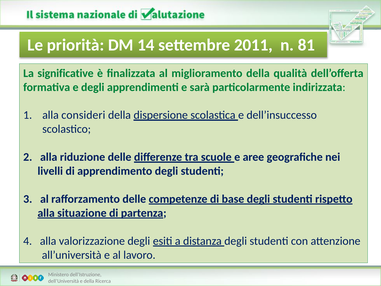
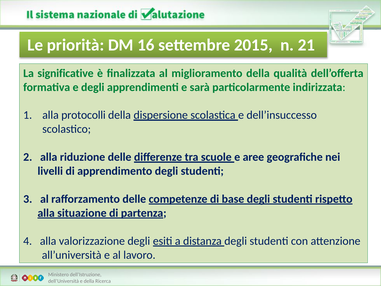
14: 14 -> 16
2011: 2011 -> 2015
81: 81 -> 21
consideri: consideri -> protocolli
